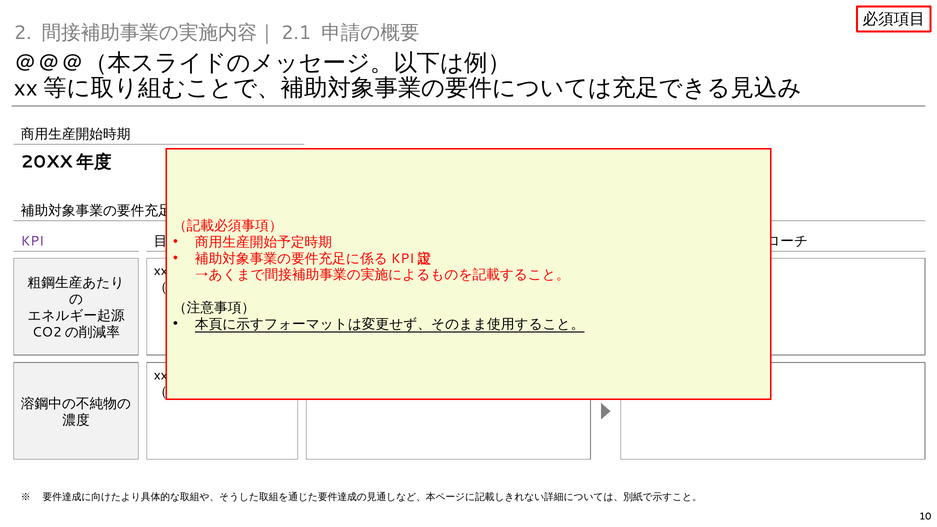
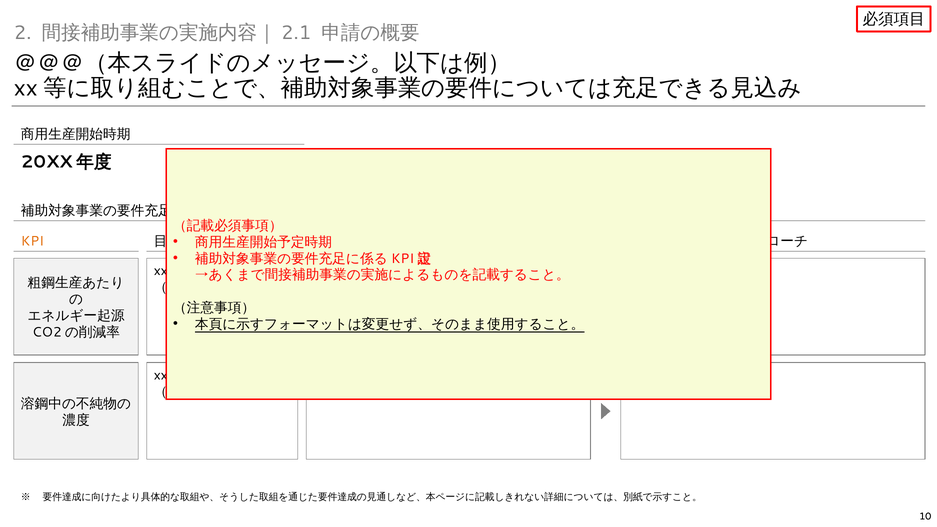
KPI colour: purple -> orange
